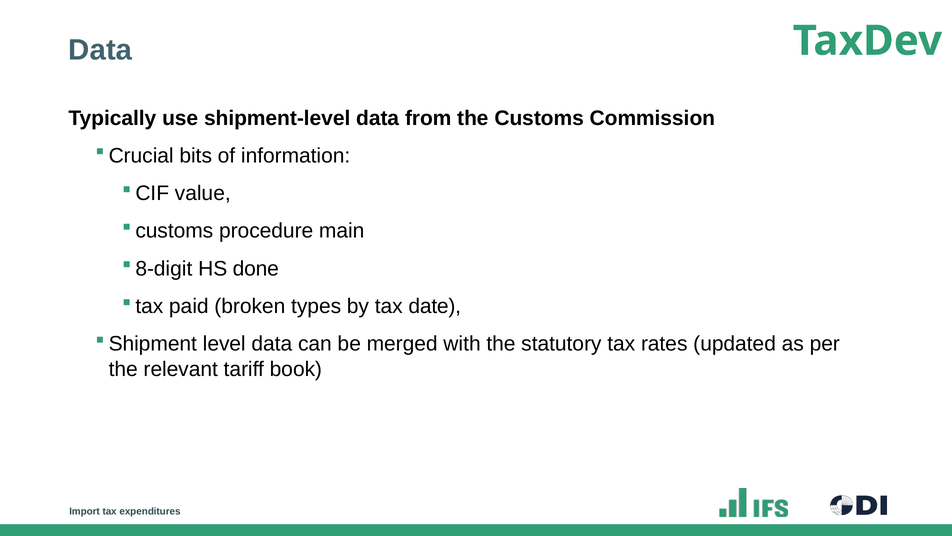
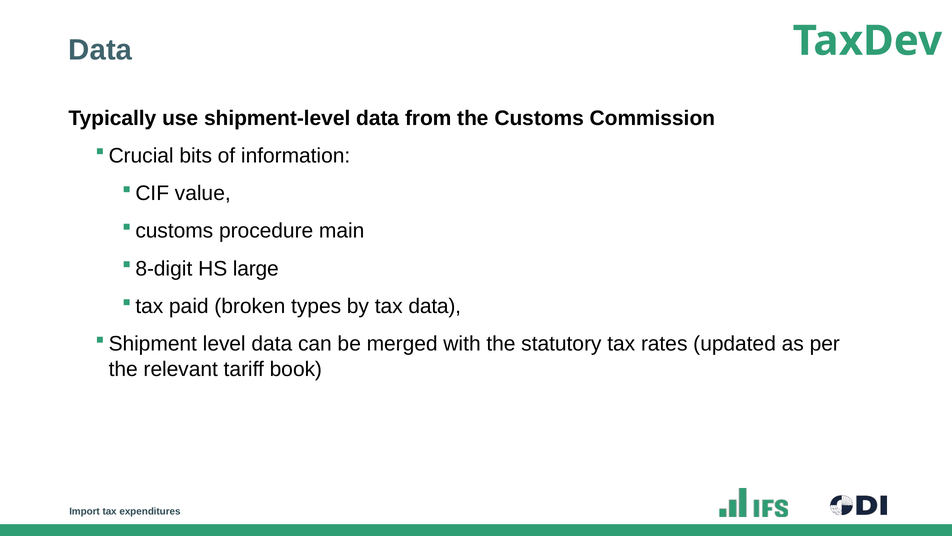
done: done -> large
tax date: date -> data
